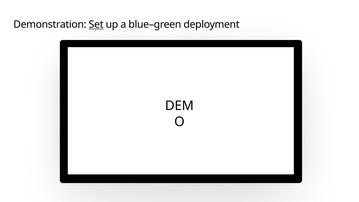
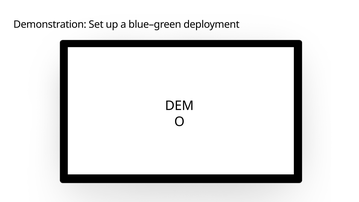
Set underline: present -> none
